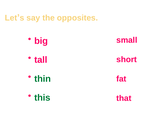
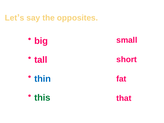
thin colour: green -> blue
